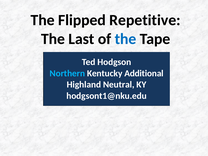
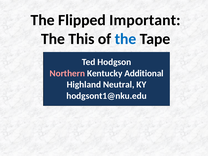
Repetitive: Repetitive -> Important
Last: Last -> This
Northern colour: light blue -> pink
